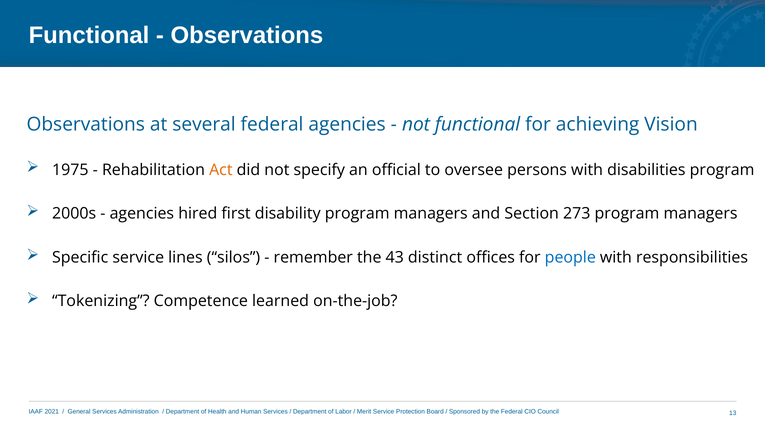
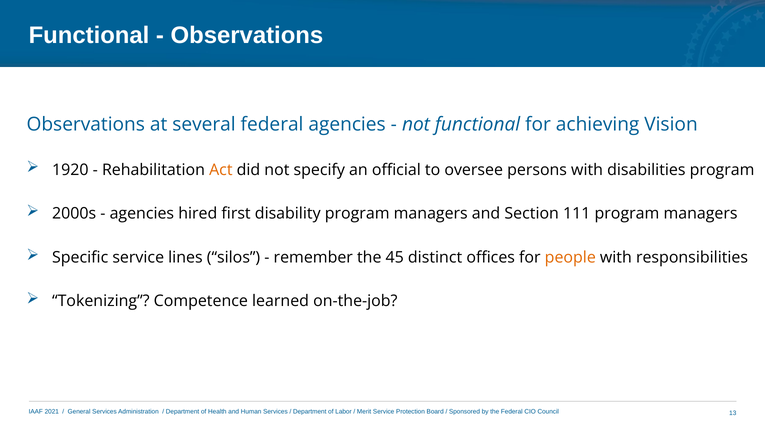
1975: 1975 -> 1920
273: 273 -> 111
43: 43 -> 45
people colour: blue -> orange
